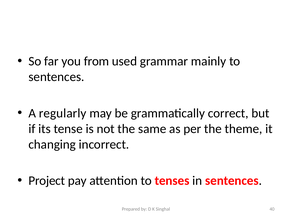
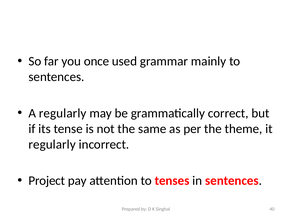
from: from -> once
changing at (52, 144): changing -> regularly
